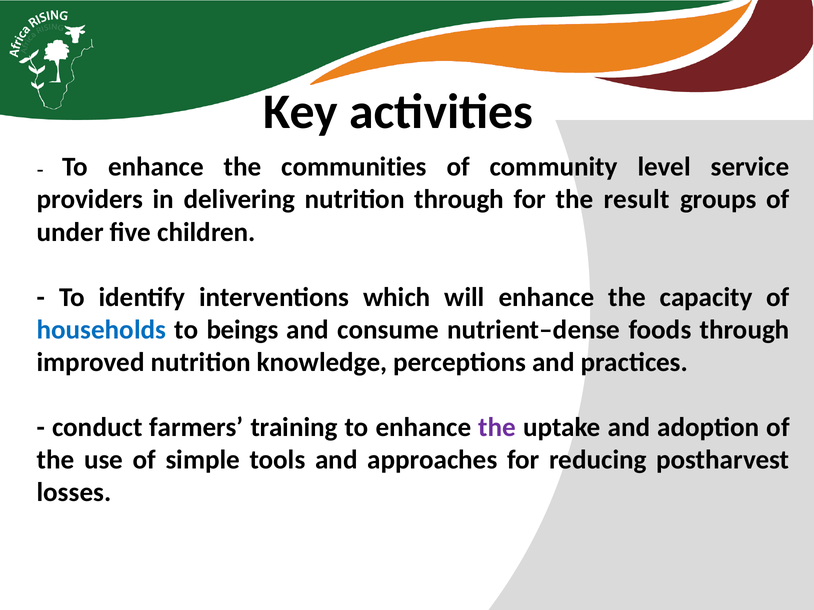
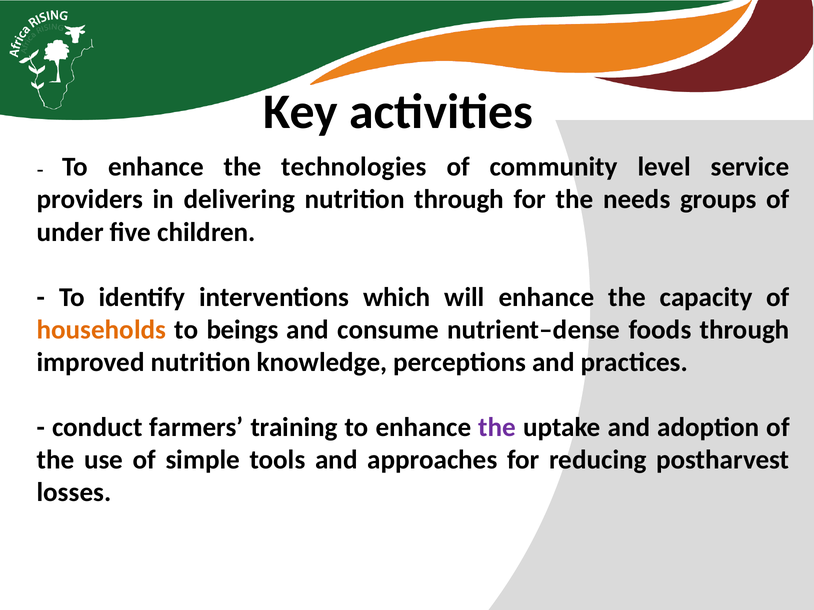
communities: communities -> technologies
result: result -> needs
households colour: blue -> orange
